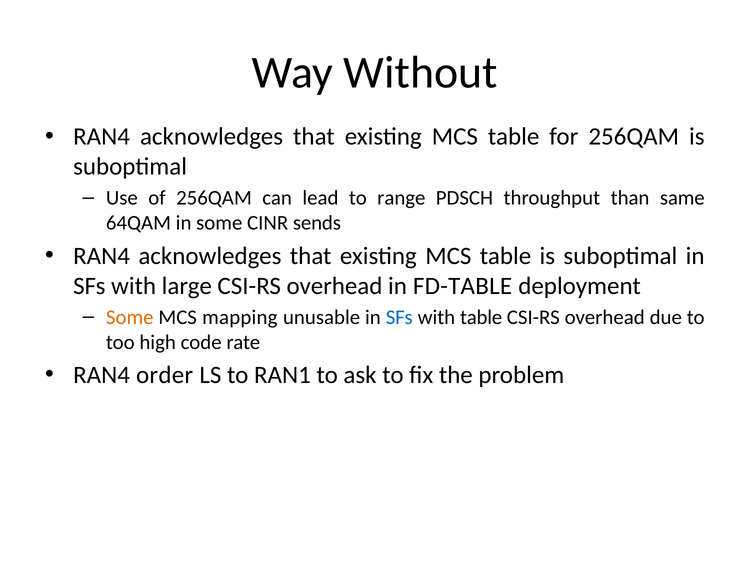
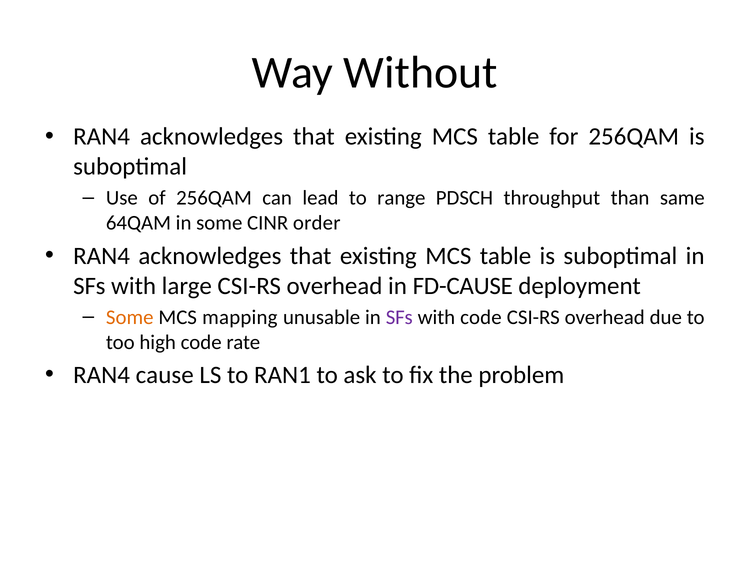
sends: sends -> order
FD-TABLE: FD-TABLE -> FD-CAUSE
SFs at (399, 317) colour: blue -> purple
with table: table -> code
order: order -> cause
